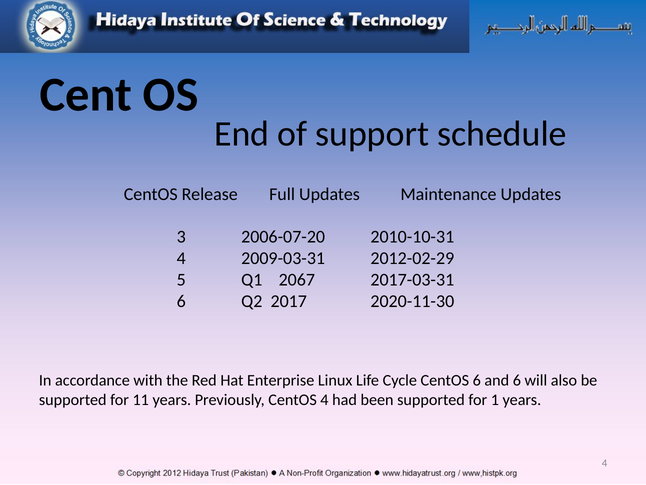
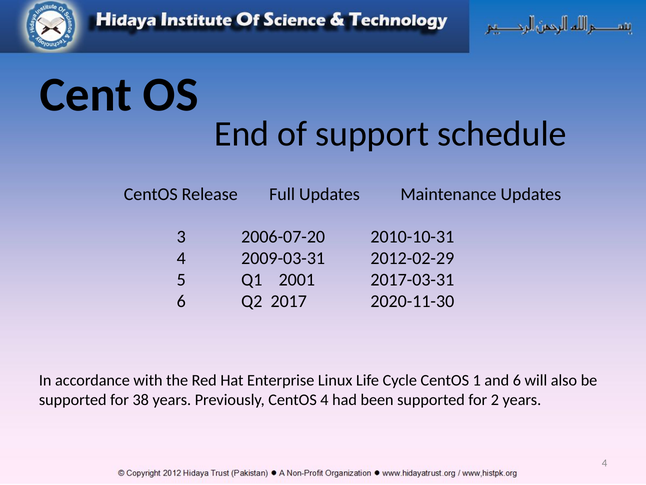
2067: 2067 -> 2001
CentOS 6: 6 -> 1
11: 11 -> 38
1: 1 -> 2
